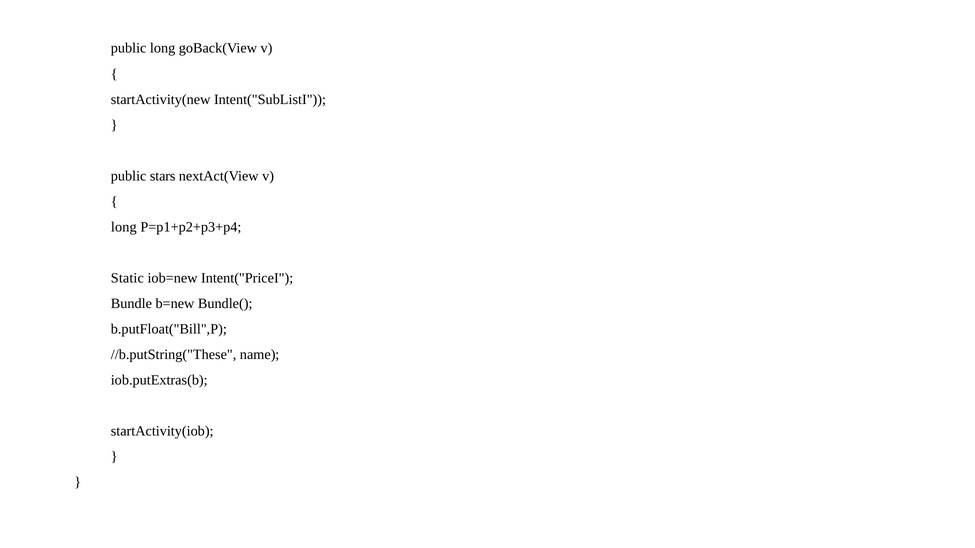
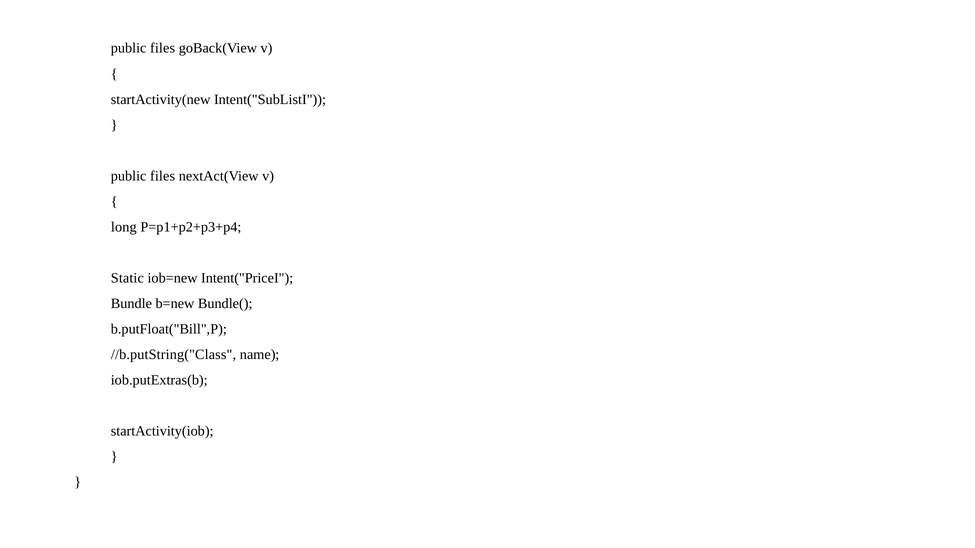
long at (163, 48): long -> files
stars at (163, 176): stars -> files
//b.putString("These: //b.putString("These -> //b.putString("Class
